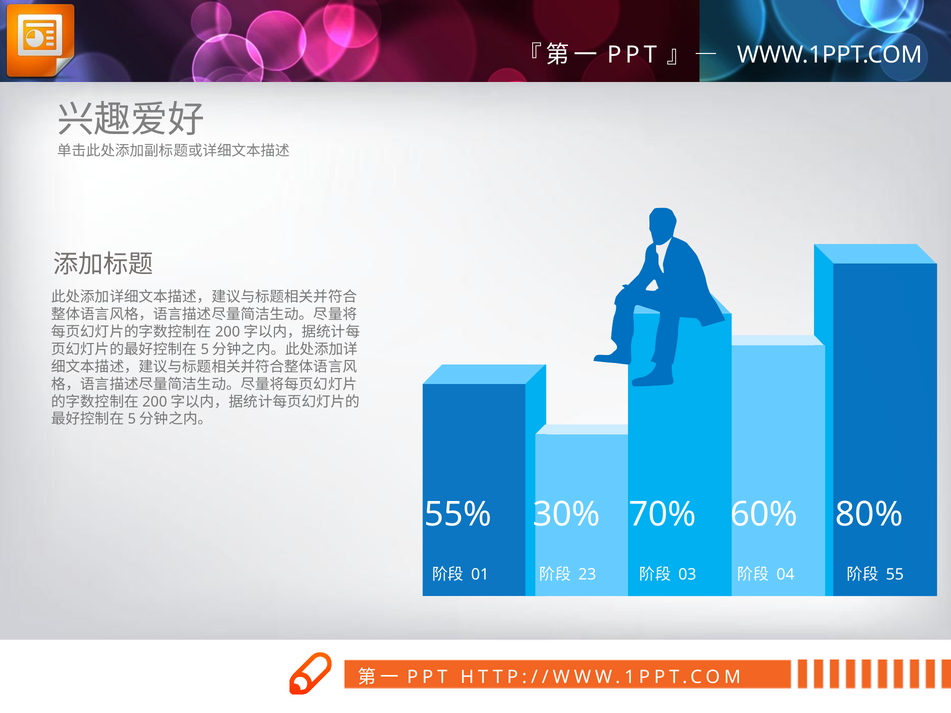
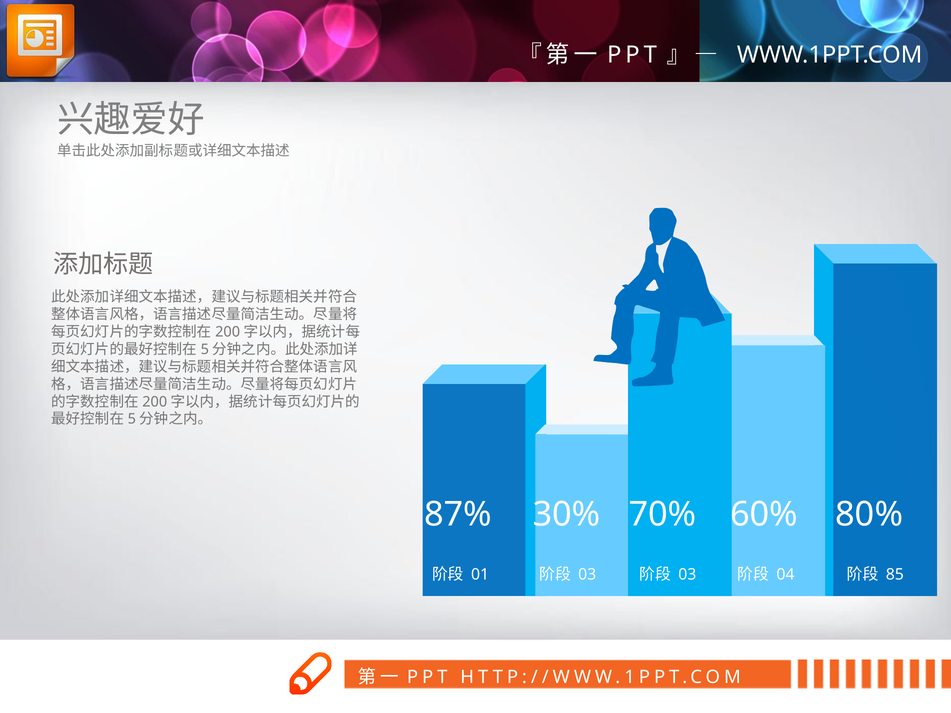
55%: 55% -> 87%
23 at (587, 575): 23 -> 03
55: 55 -> 85
